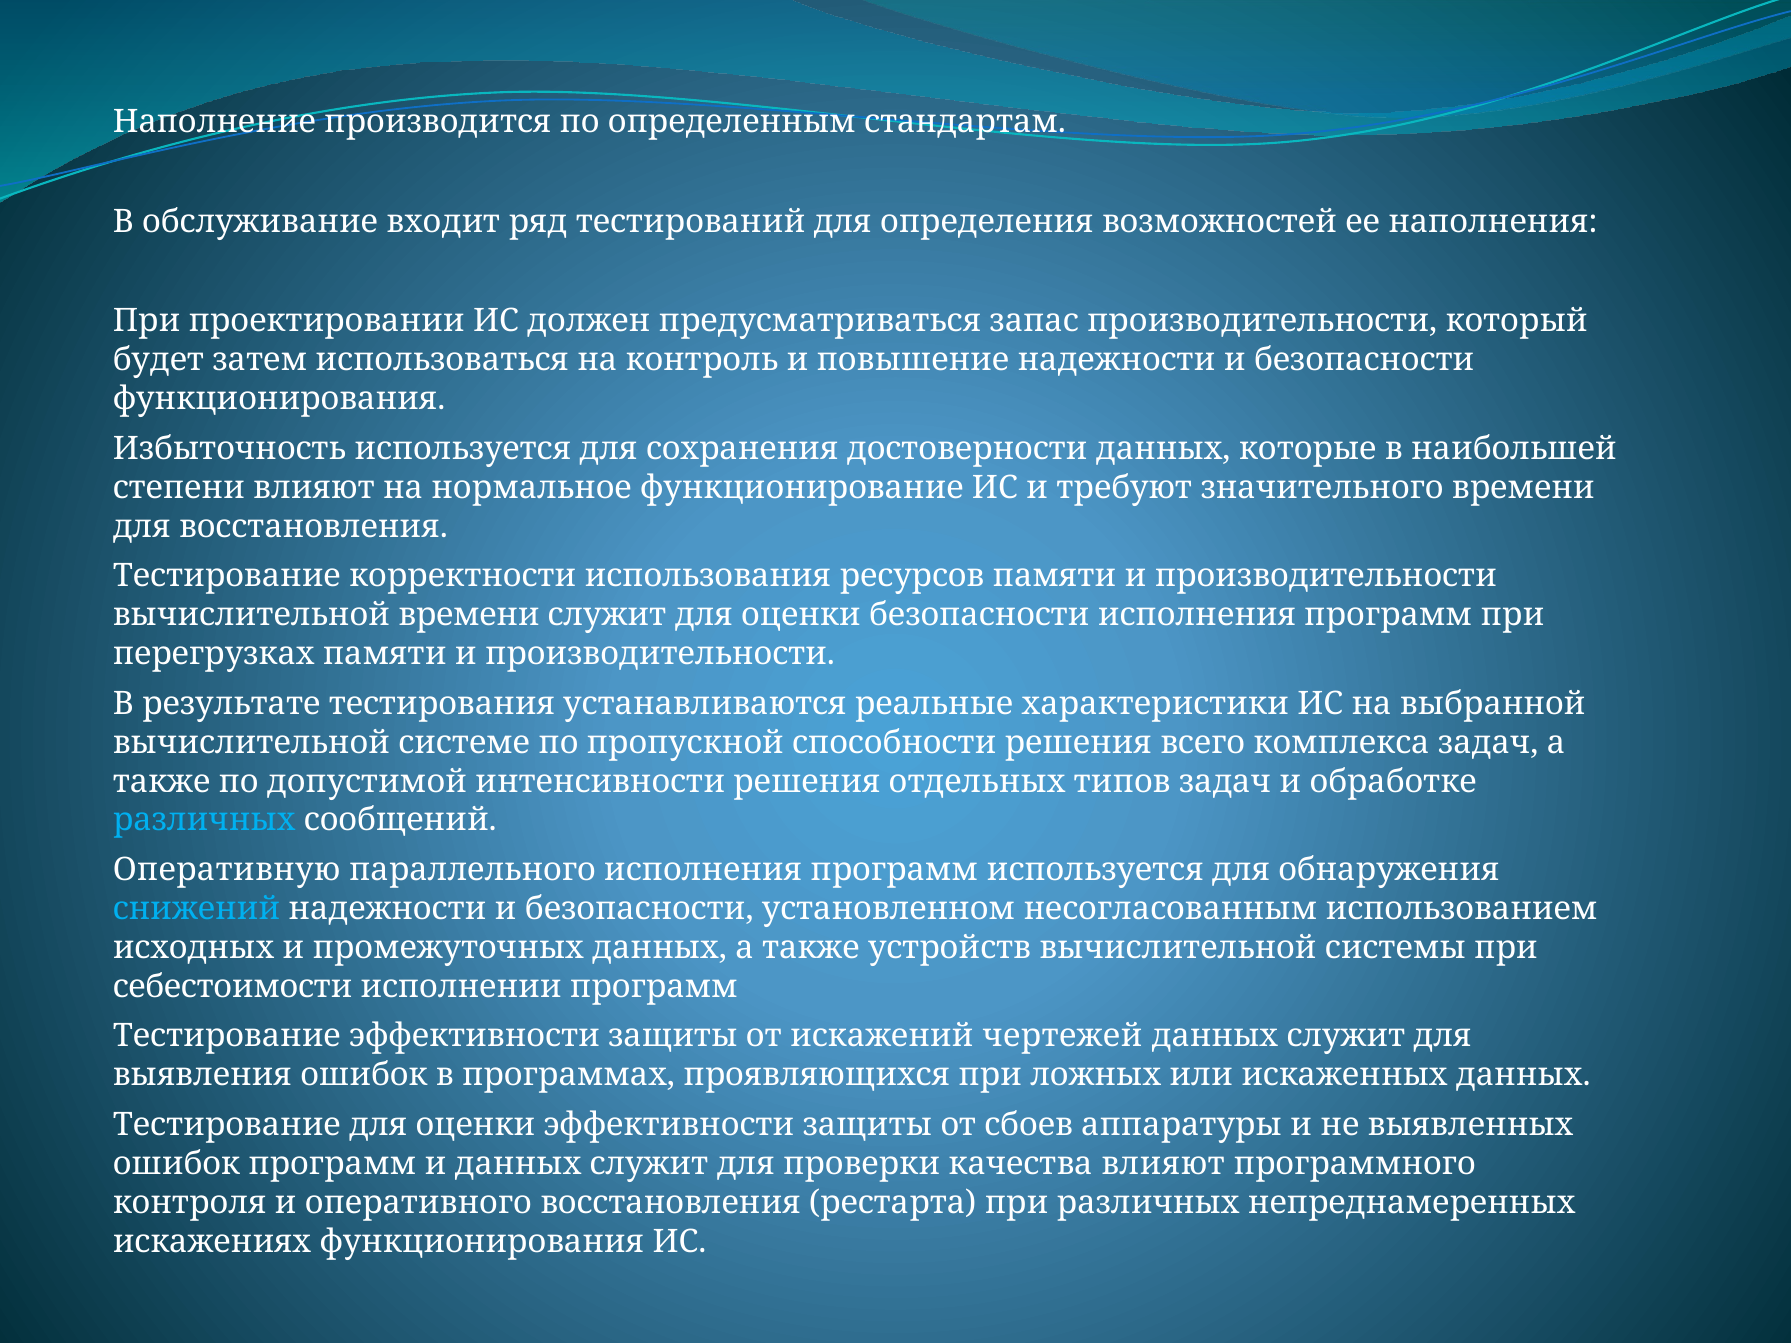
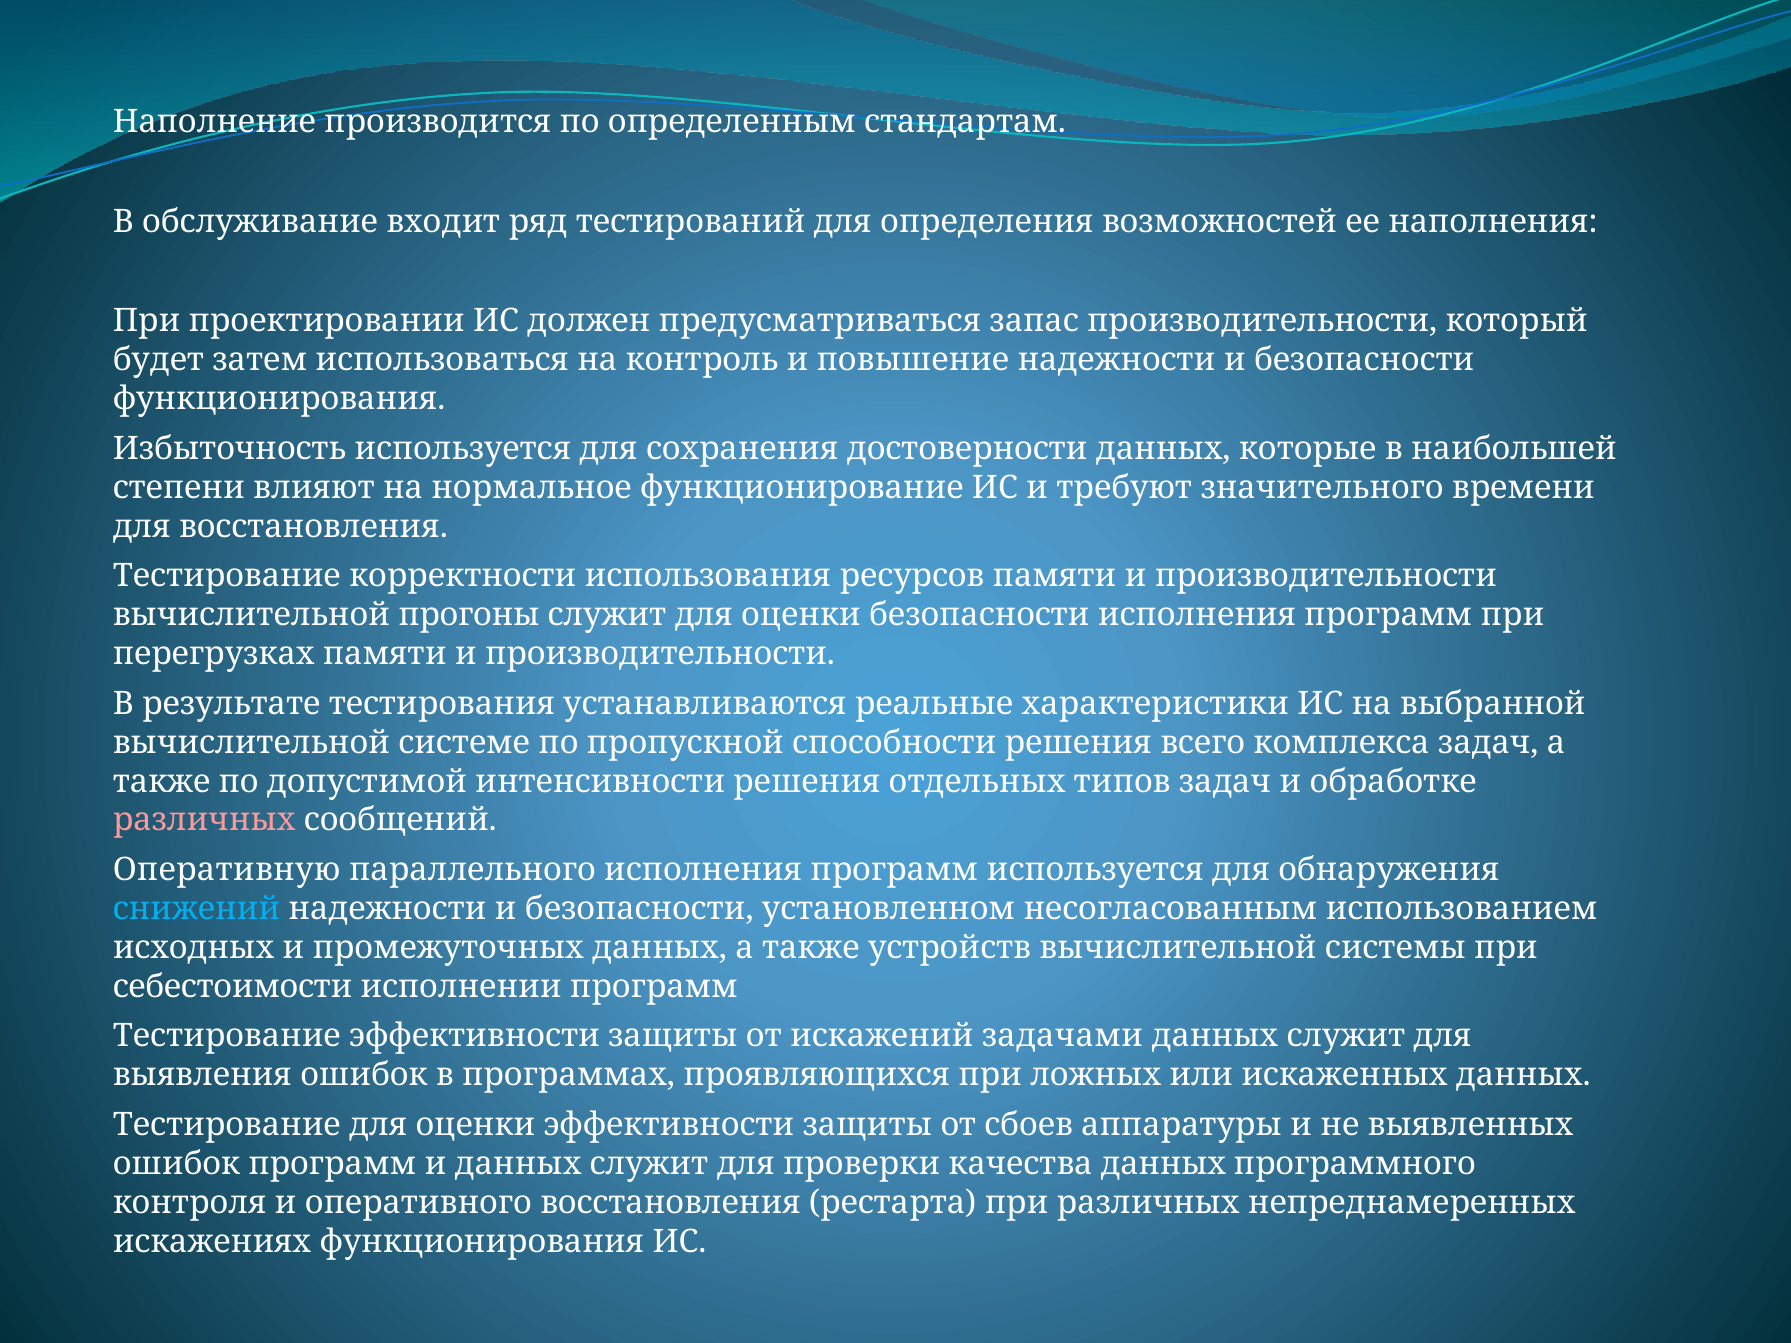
вычислительной времени: времени -> прогоны
различных at (204, 820) colour: light blue -> pink
чертежей: чертежей -> задачами
качества влияют: влияют -> данных
